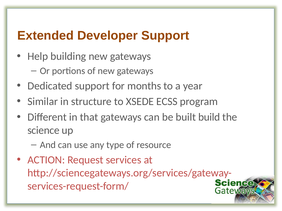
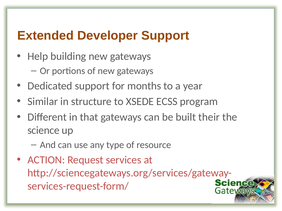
build: build -> their
